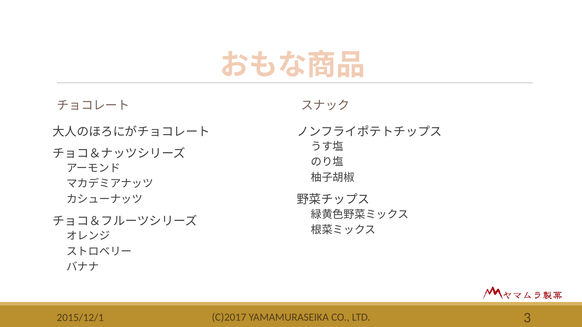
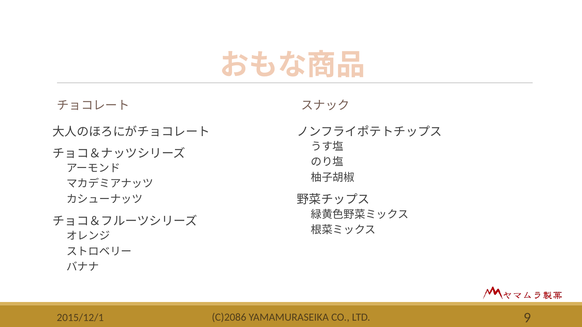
C)2017: C)2017 -> C)2086
3: 3 -> 9
